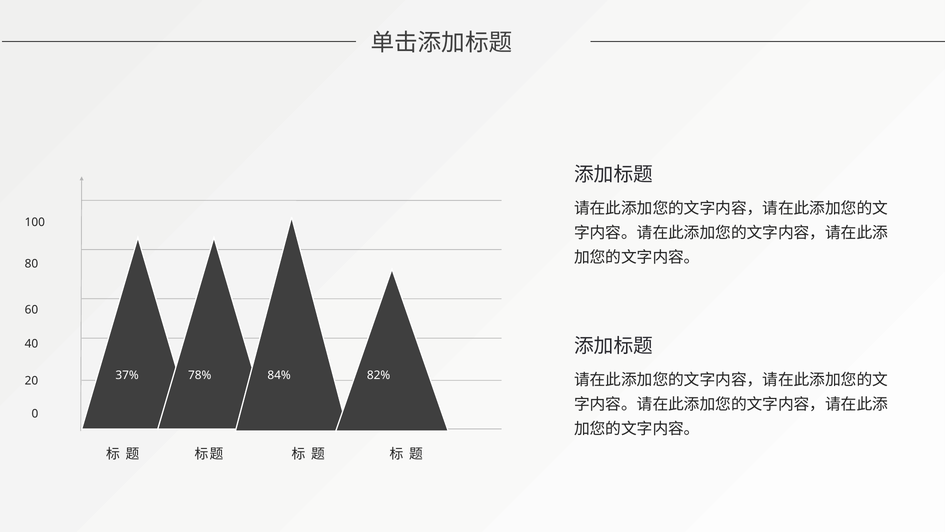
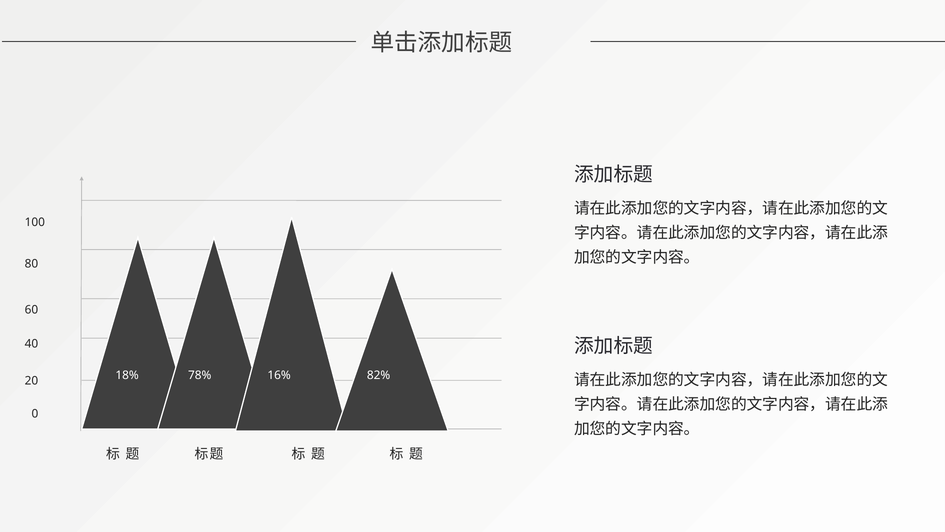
37%: 37% -> 18%
84%: 84% -> 16%
